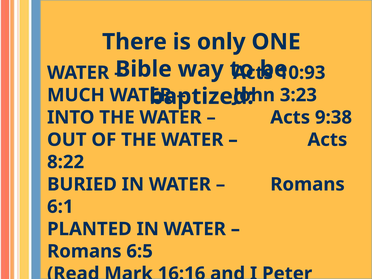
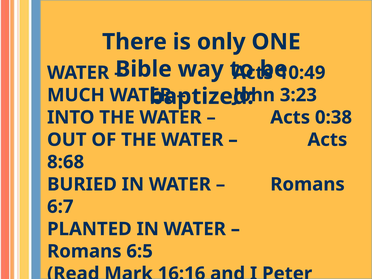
10:93: 10:93 -> 10:49
9:38: 9:38 -> 0:38
8:22: 8:22 -> 8:68
6:1: 6:1 -> 6:7
